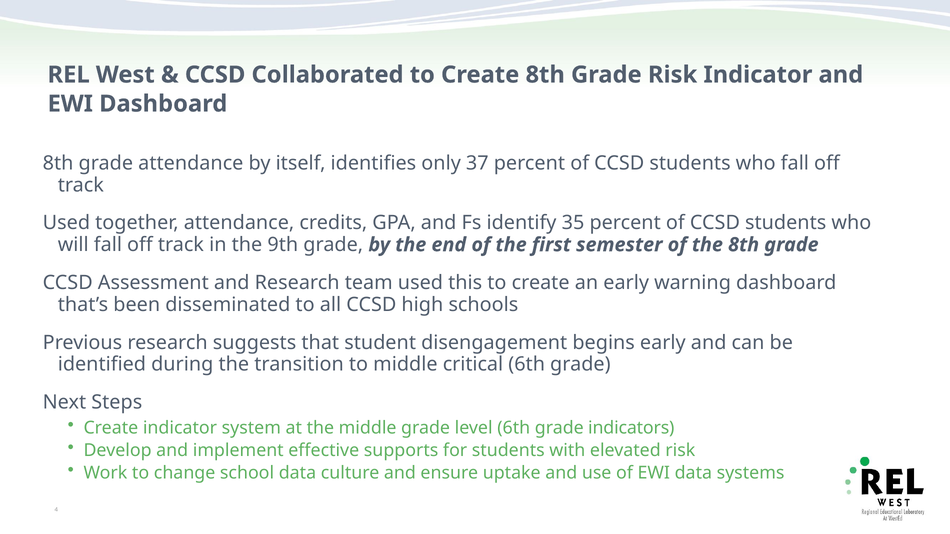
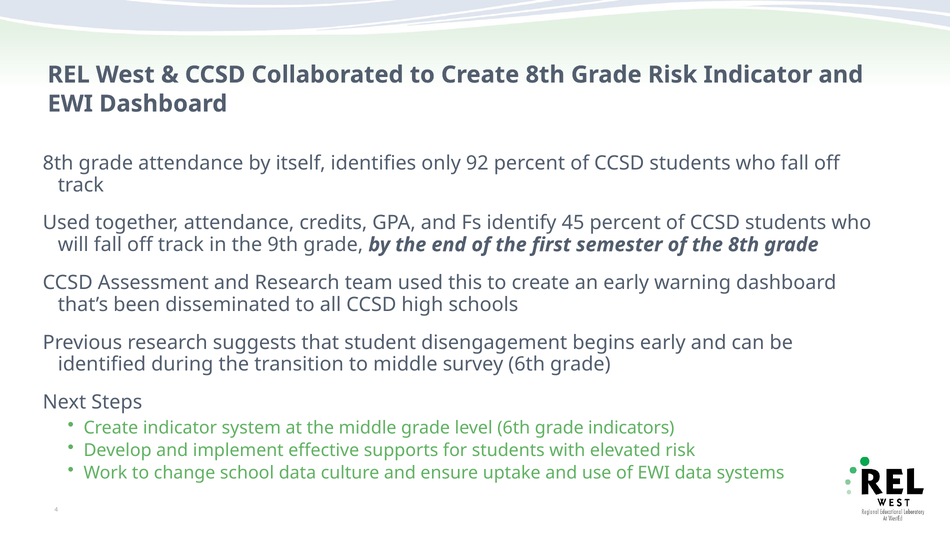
37: 37 -> 92
35: 35 -> 45
critical: critical -> survey
